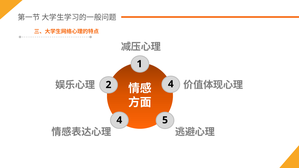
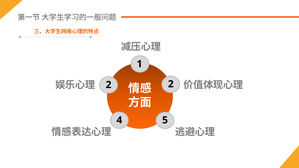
2 4: 4 -> 2
